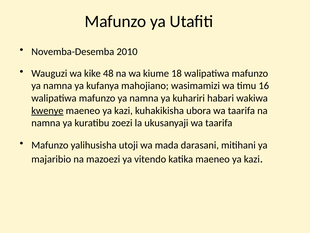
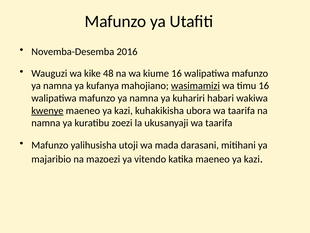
2010: 2010 -> 2016
kiume 18: 18 -> 16
wasimamizi underline: none -> present
